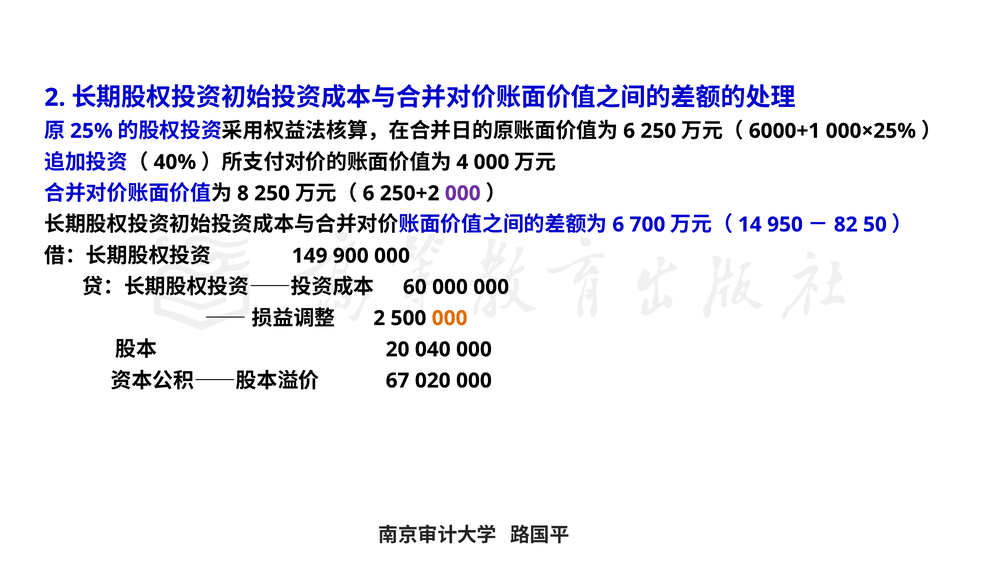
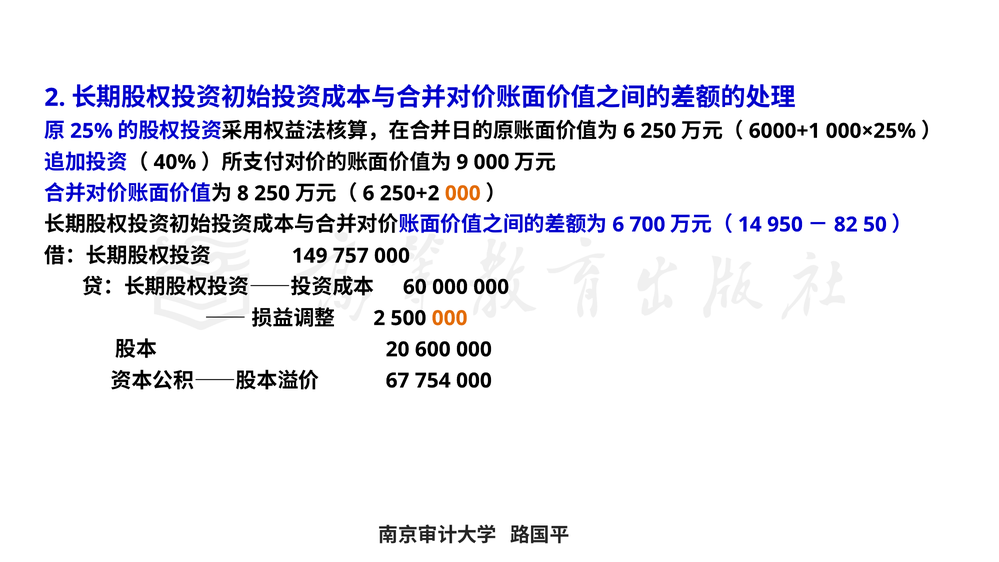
4: 4 -> 9
000 at (463, 193) colour: purple -> orange
900: 900 -> 757
040: 040 -> 600
020: 020 -> 754
